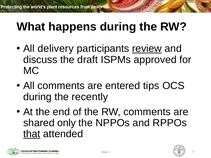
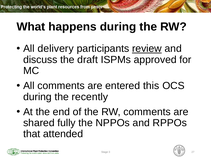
tips: tips -> this
only: only -> fully
that underline: present -> none
